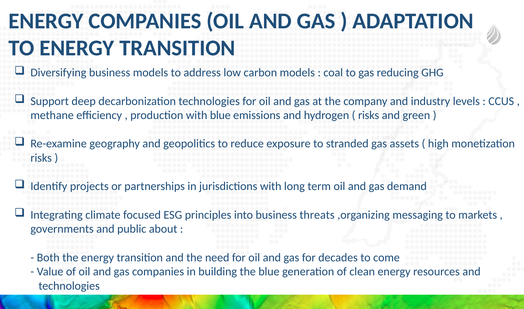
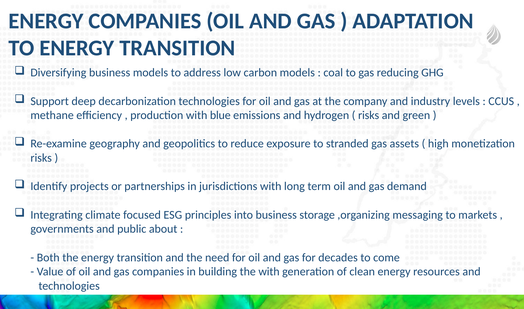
threats: threats -> storage
the blue: blue -> with
